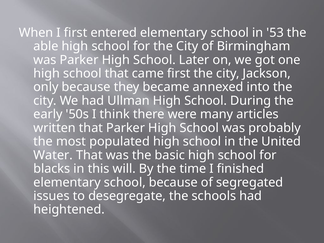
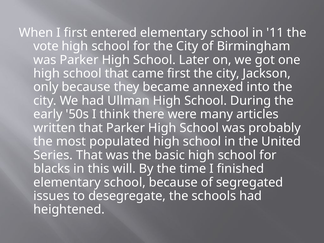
53: 53 -> 11
able: able -> vote
Water: Water -> Series
